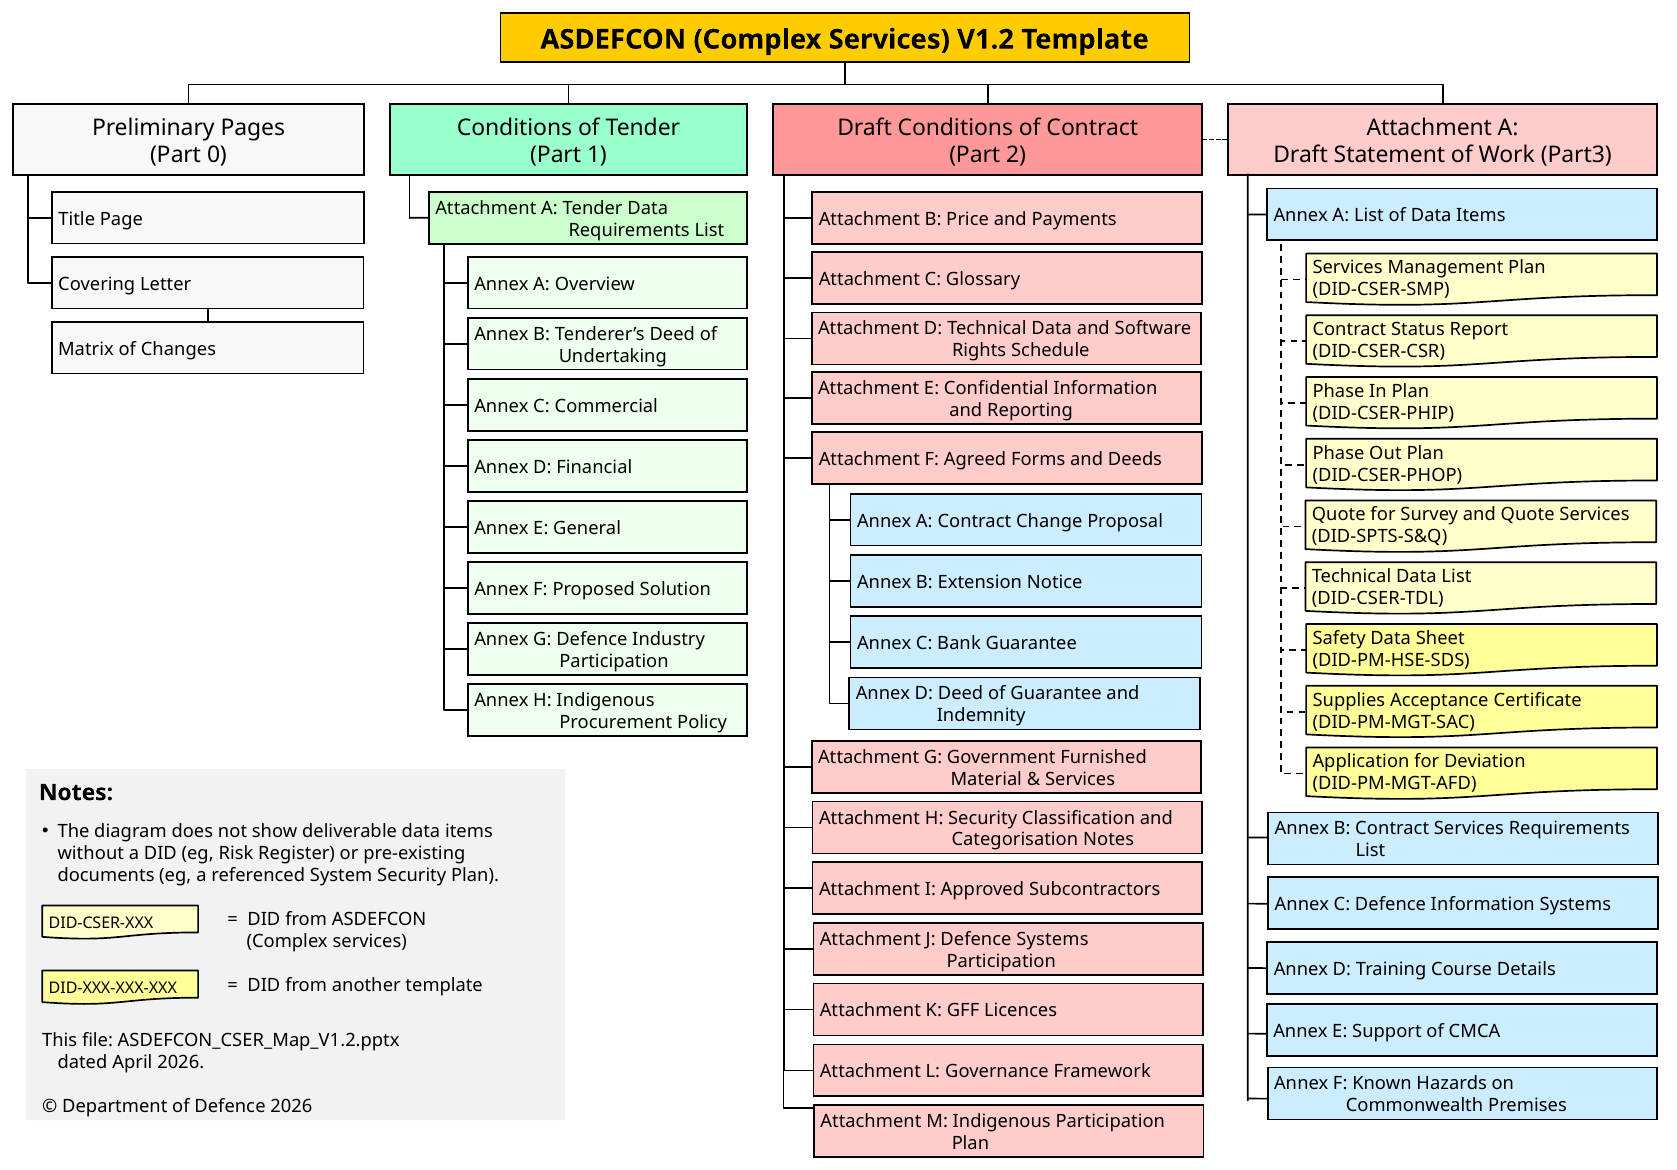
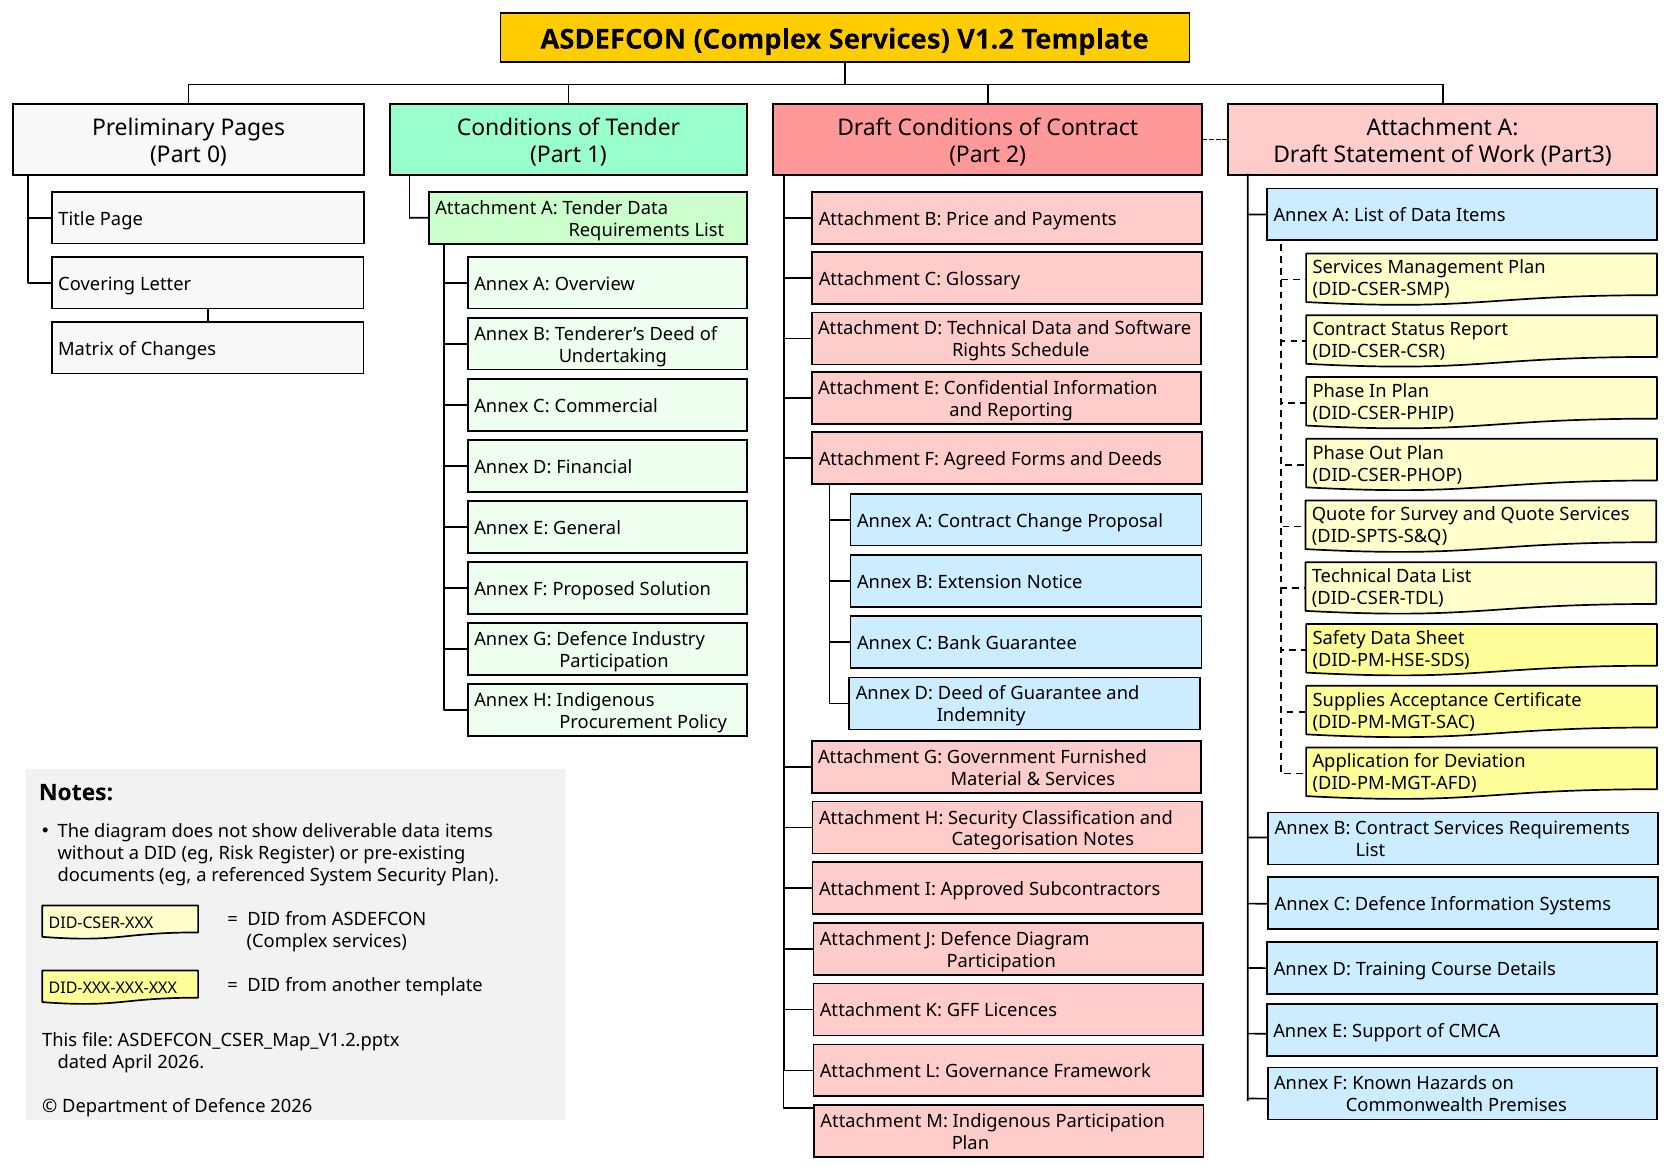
Defence Systems: Systems -> Diagram
